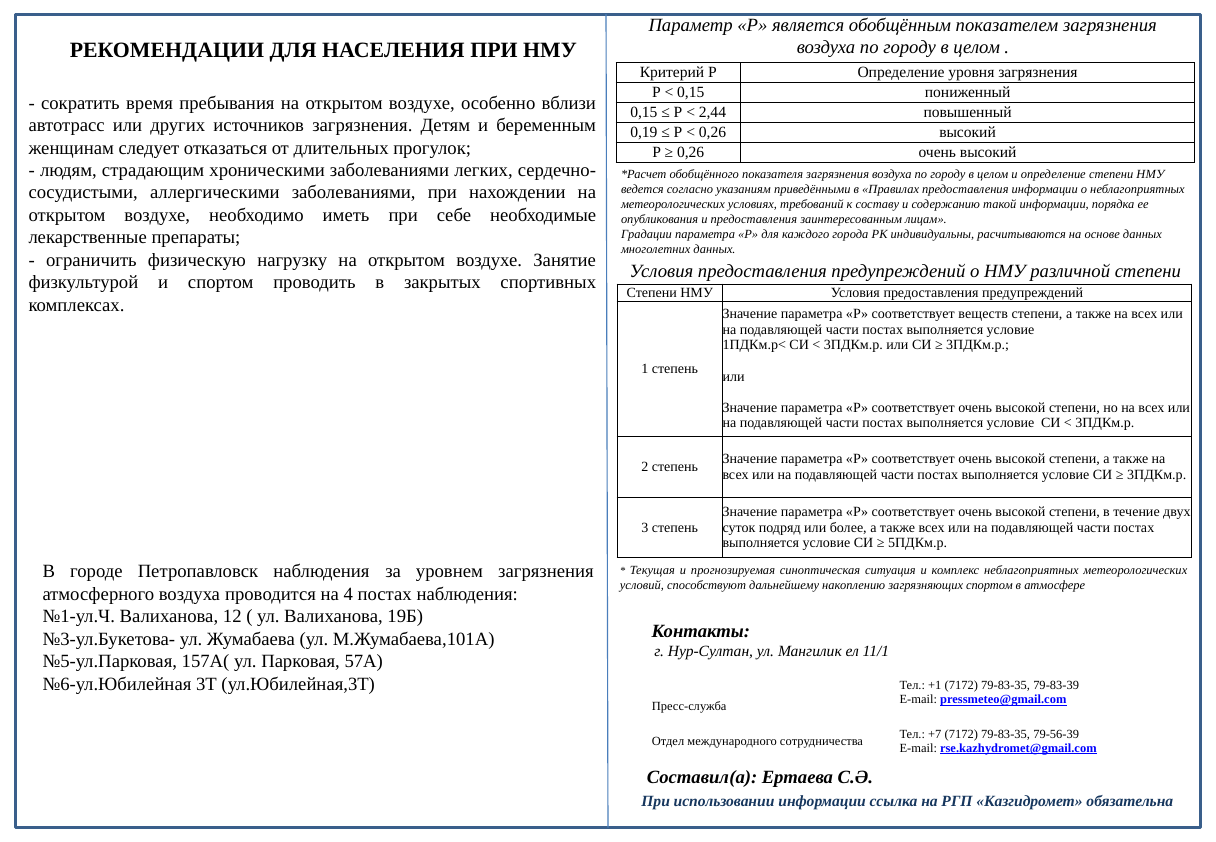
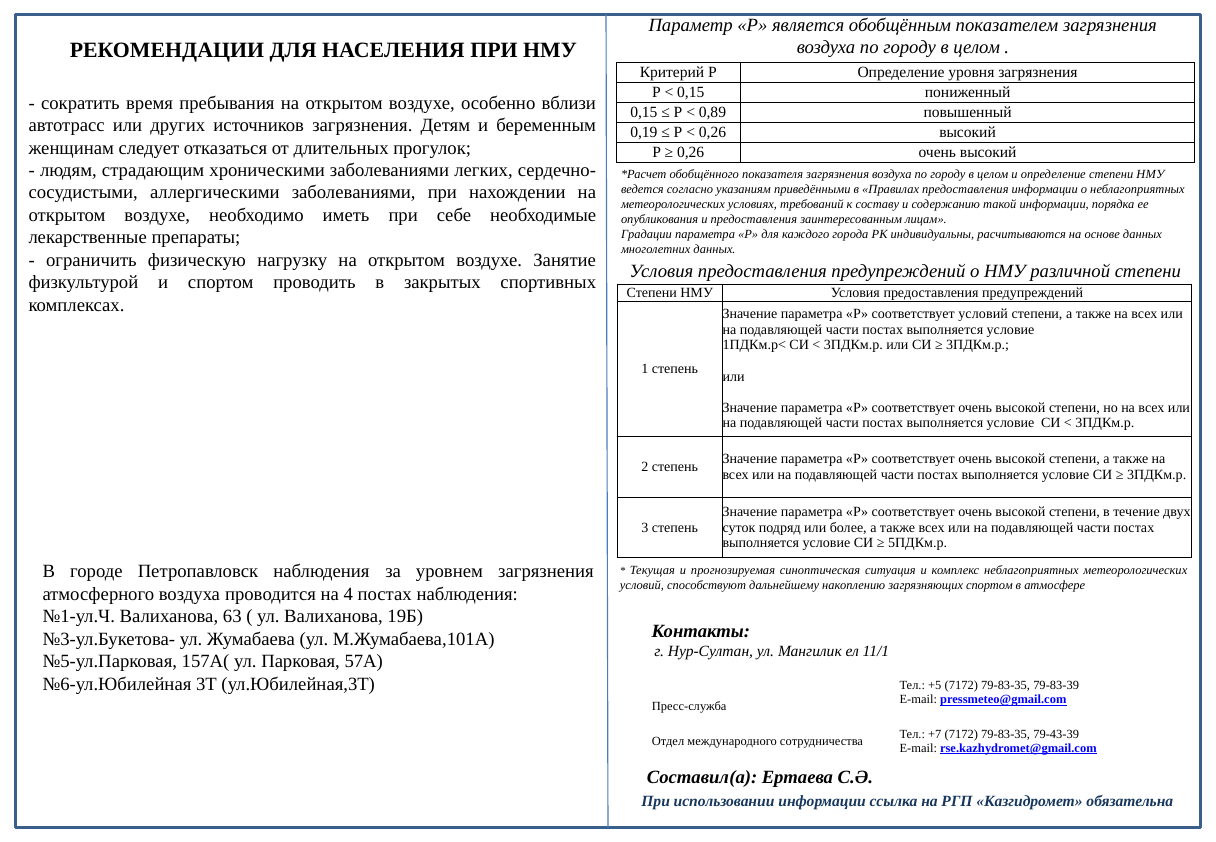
2,44: 2,44 -> 0,89
соответствует веществ: веществ -> условий
12: 12 -> 63
+1: +1 -> +5
79-56-39: 79-56-39 -> 79-43-39
